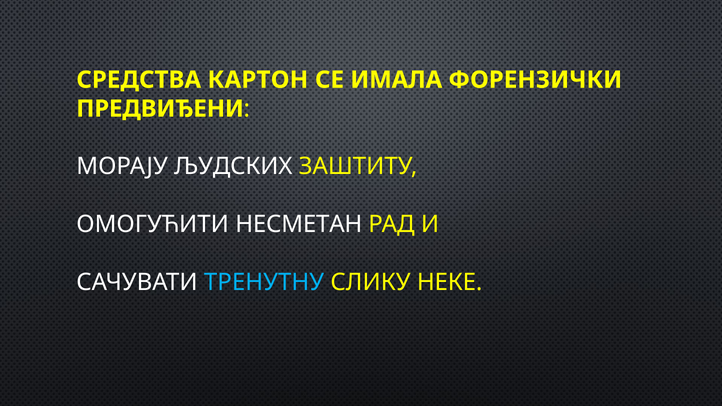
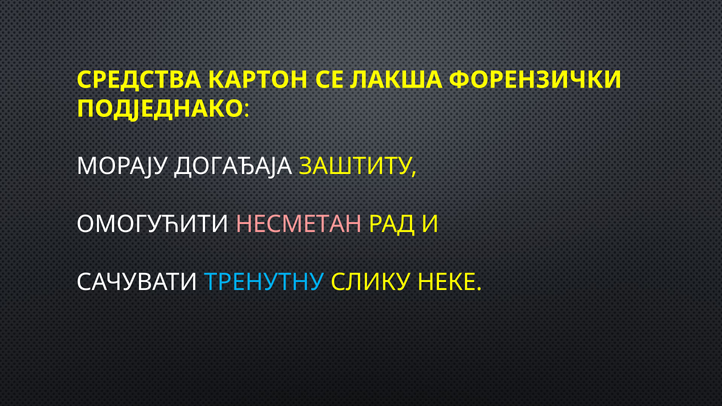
ИМАЛА: ИМАЛА -> ЛАКША
ПРЕДВИЂЕНИ: ПРЕДВИЂЕНИ -> ПОДЈЕДНАКО
ЉУДСКИХ: ЉУДСКИХ -> ДОГАЂАЈА
НЕСМЕТАН colour: white -> pink
